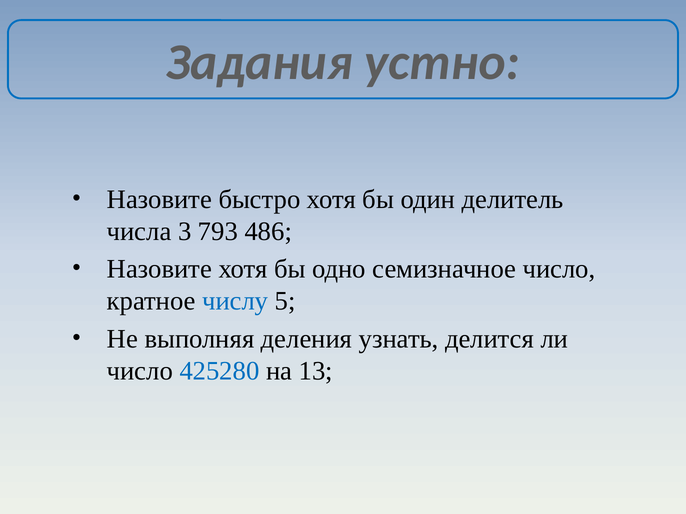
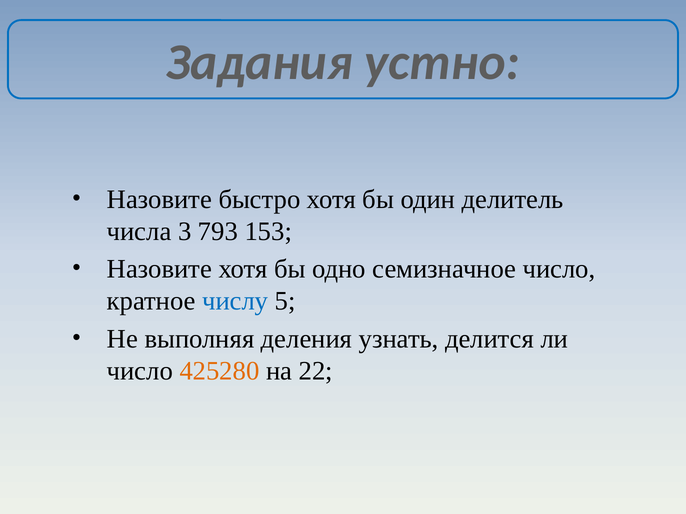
486: 486 -> 153
425280 colour: blue -> orange
13: 13 -> 22
